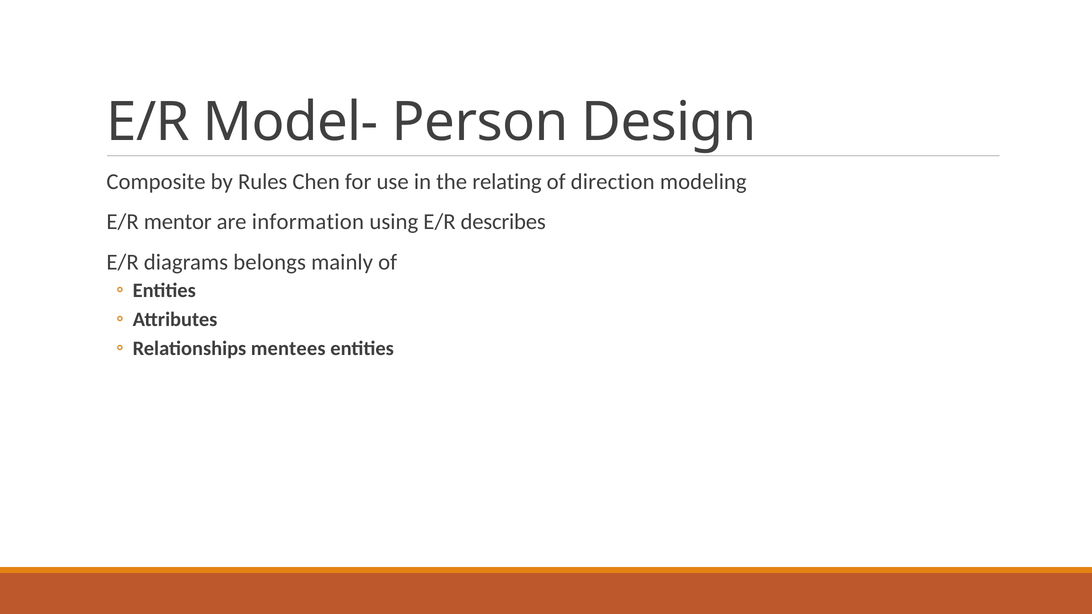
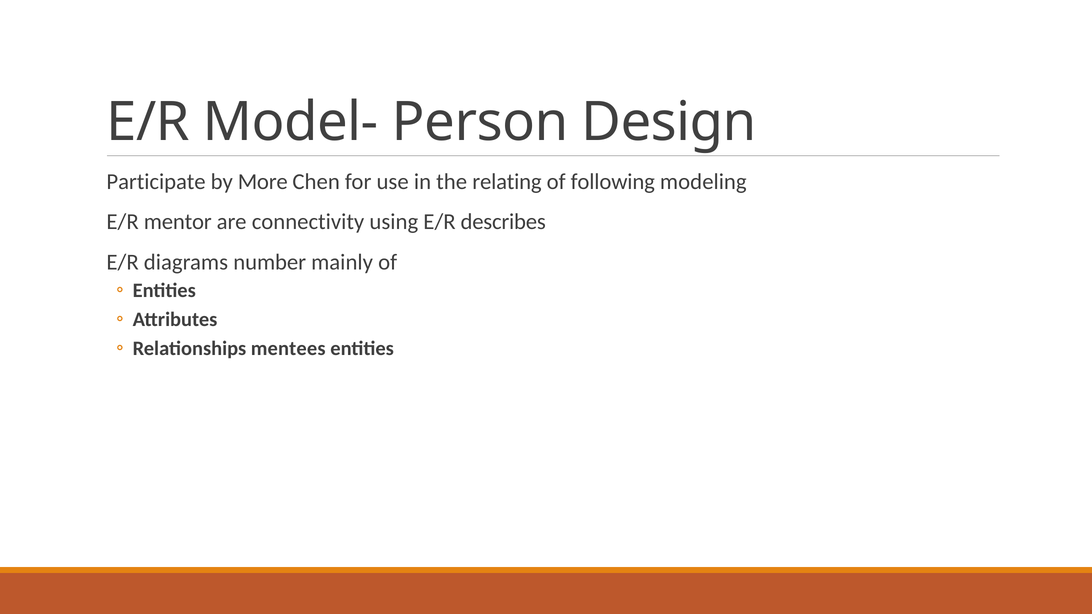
Composite: Composite -> Participate
Rules: Rules -> More
direction: direction -> following
information: information -> connectivity
belongs: belongs -> number
